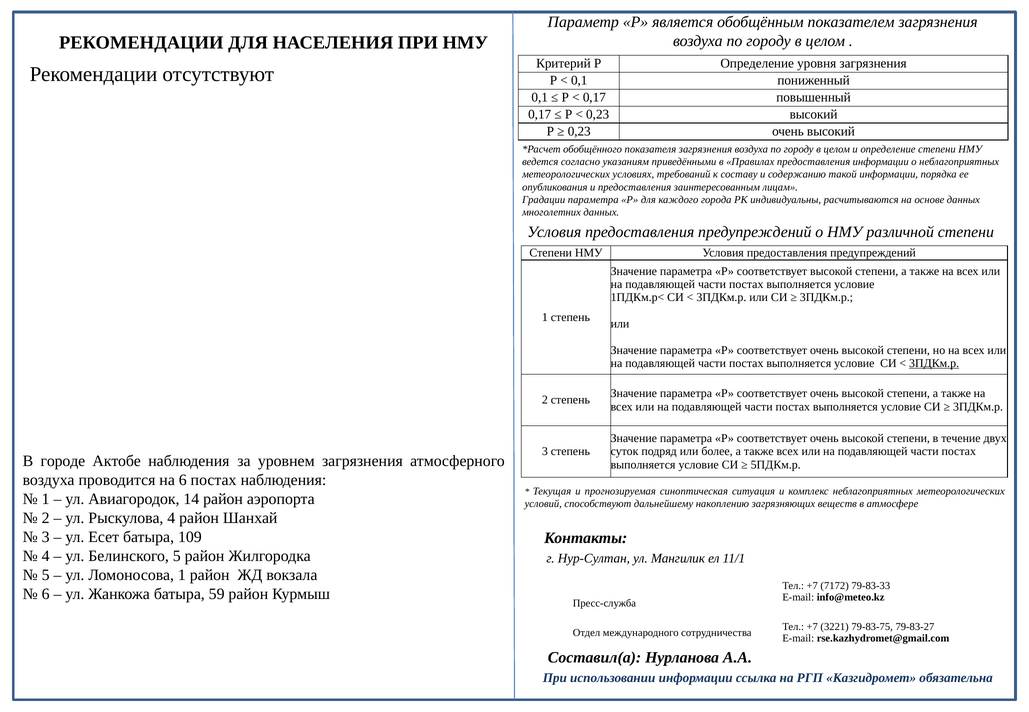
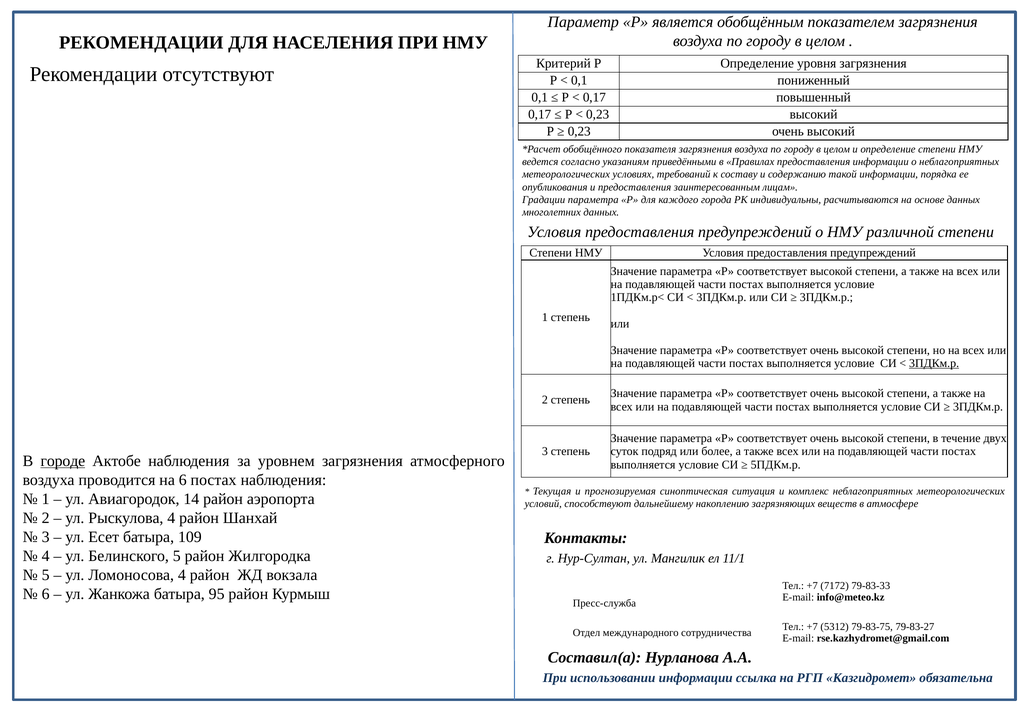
городе underline: none -> present
Ломоносова 1: 1 -> 4
59: 59 -> 95
3221: 3221 -> 5312
